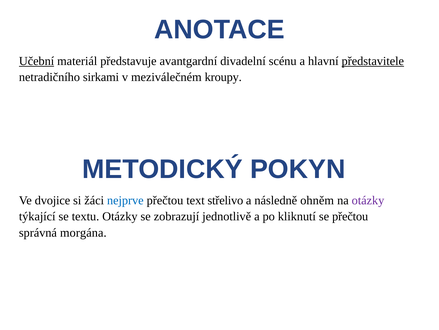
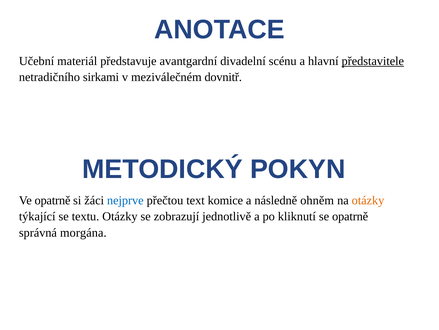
Učební underline: present -> none
kroupy: kroupy -> dovnitř
Ve dvojice: dvojice -> opatrně
střelivo: střelivo -> komice
otázky at (368, 200) colour: purple -> orange
se přečtou: přečtou -> opatrně
